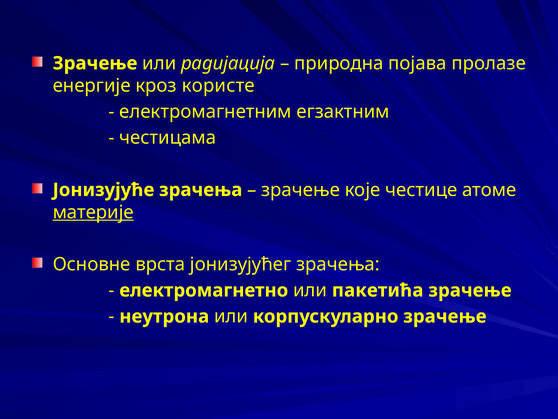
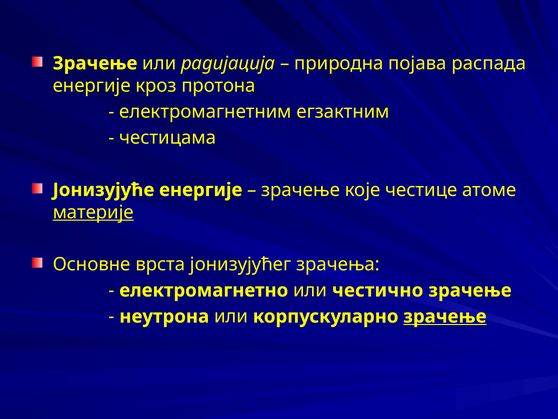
пролазе: пролазе -> распада
користе: користе -> протона
Јонизујуће зрачења: зрачења -> енергије
пакетића: пакетића -> честично
зрачење at (445, 316) underline: none -> present
